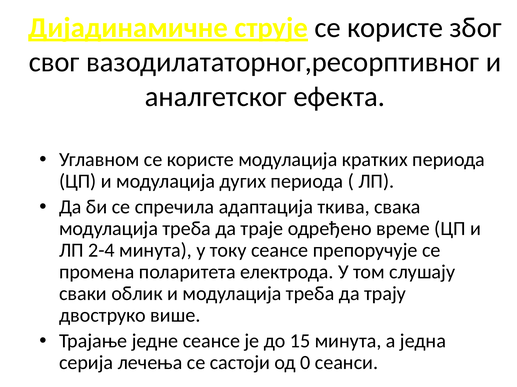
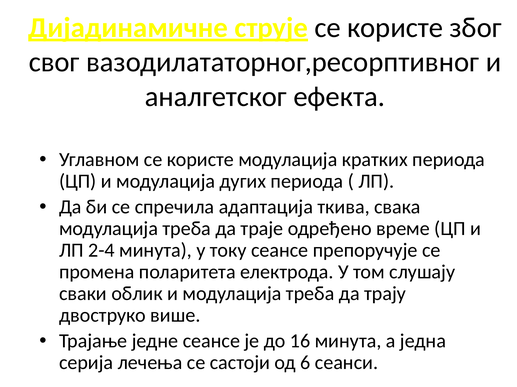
15: 15 -> 16
0: 0 -> 6
